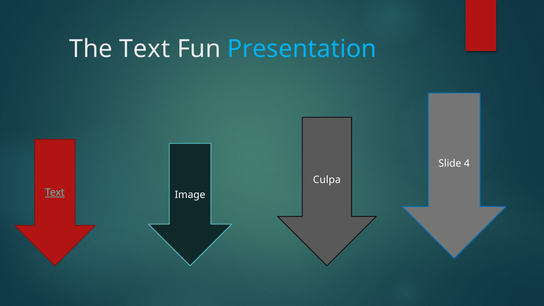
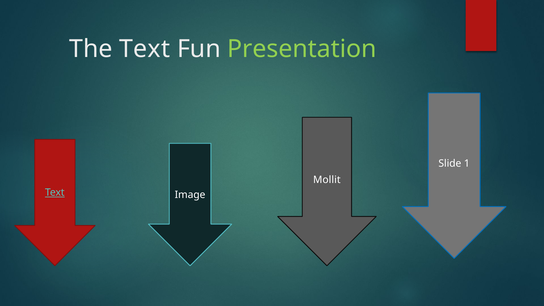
Presentation colour: light blue -> light green
4: 4 -> 1
Culpa: Culpa -> Mollit
